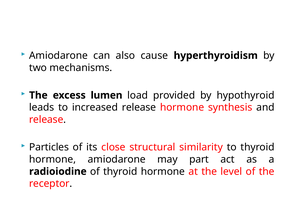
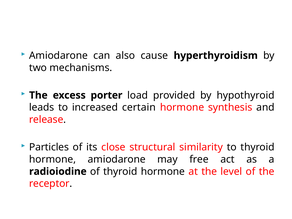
lumen: lumen -> porter
increased release: release -> certain
part: part -> free
